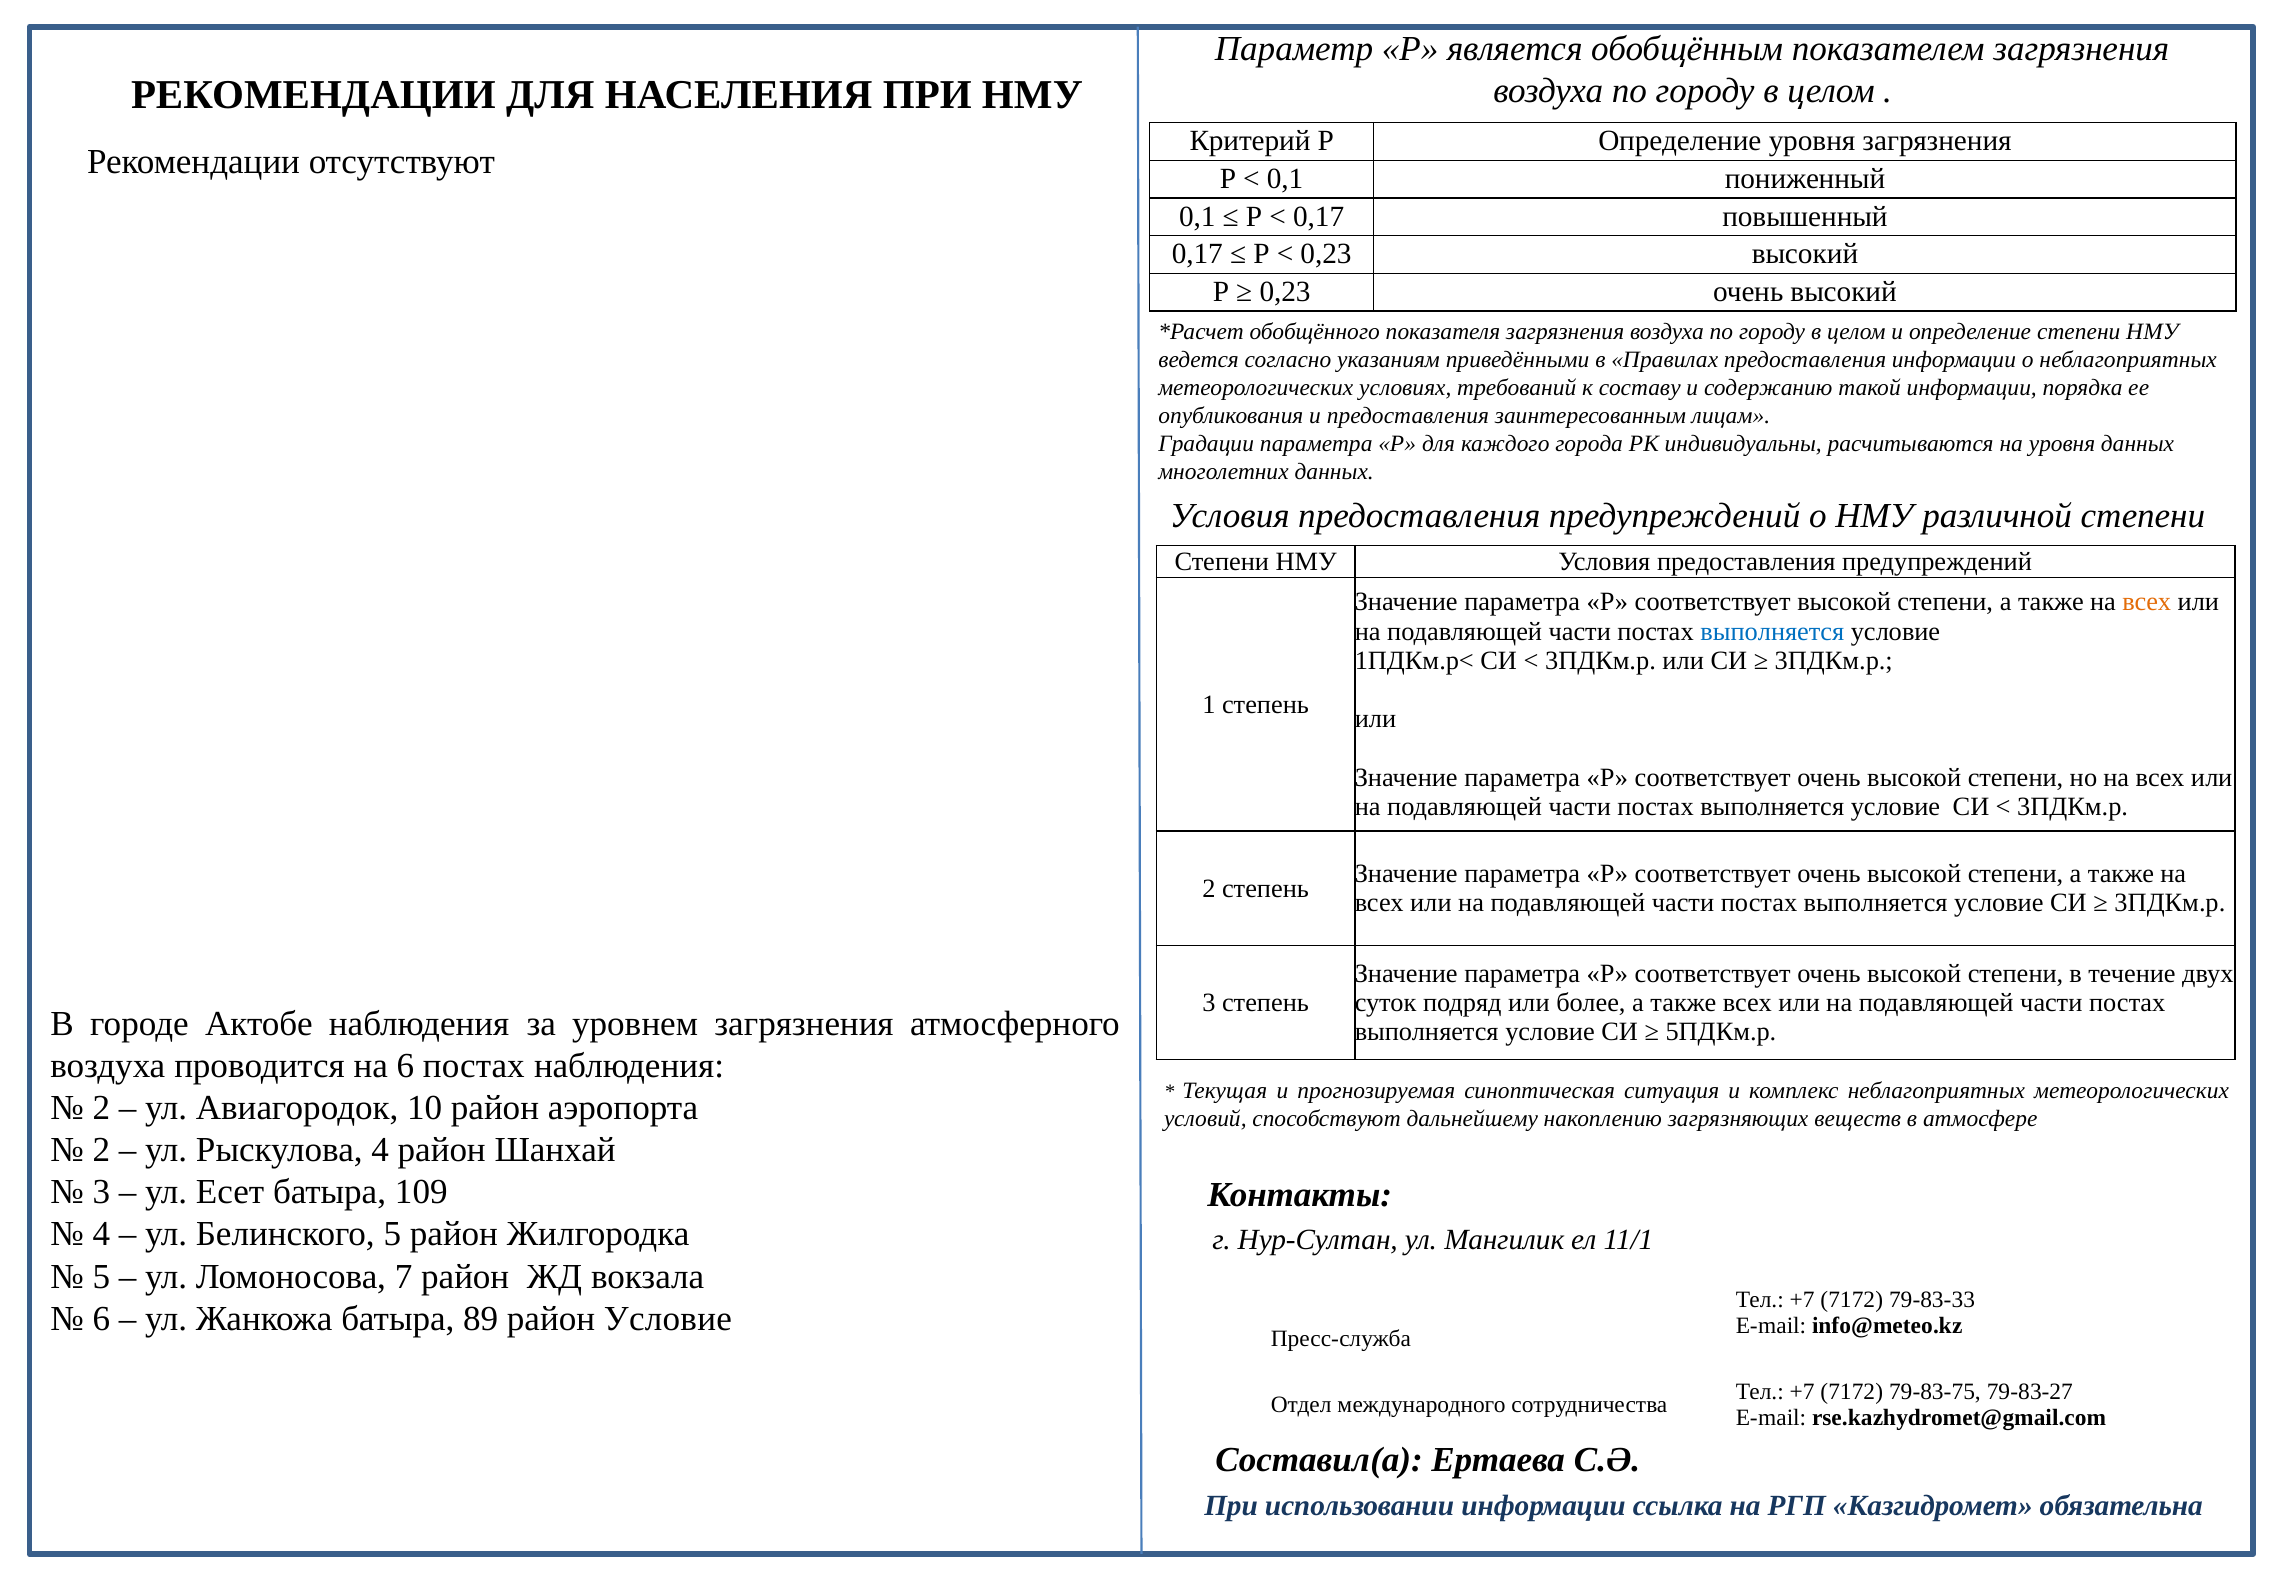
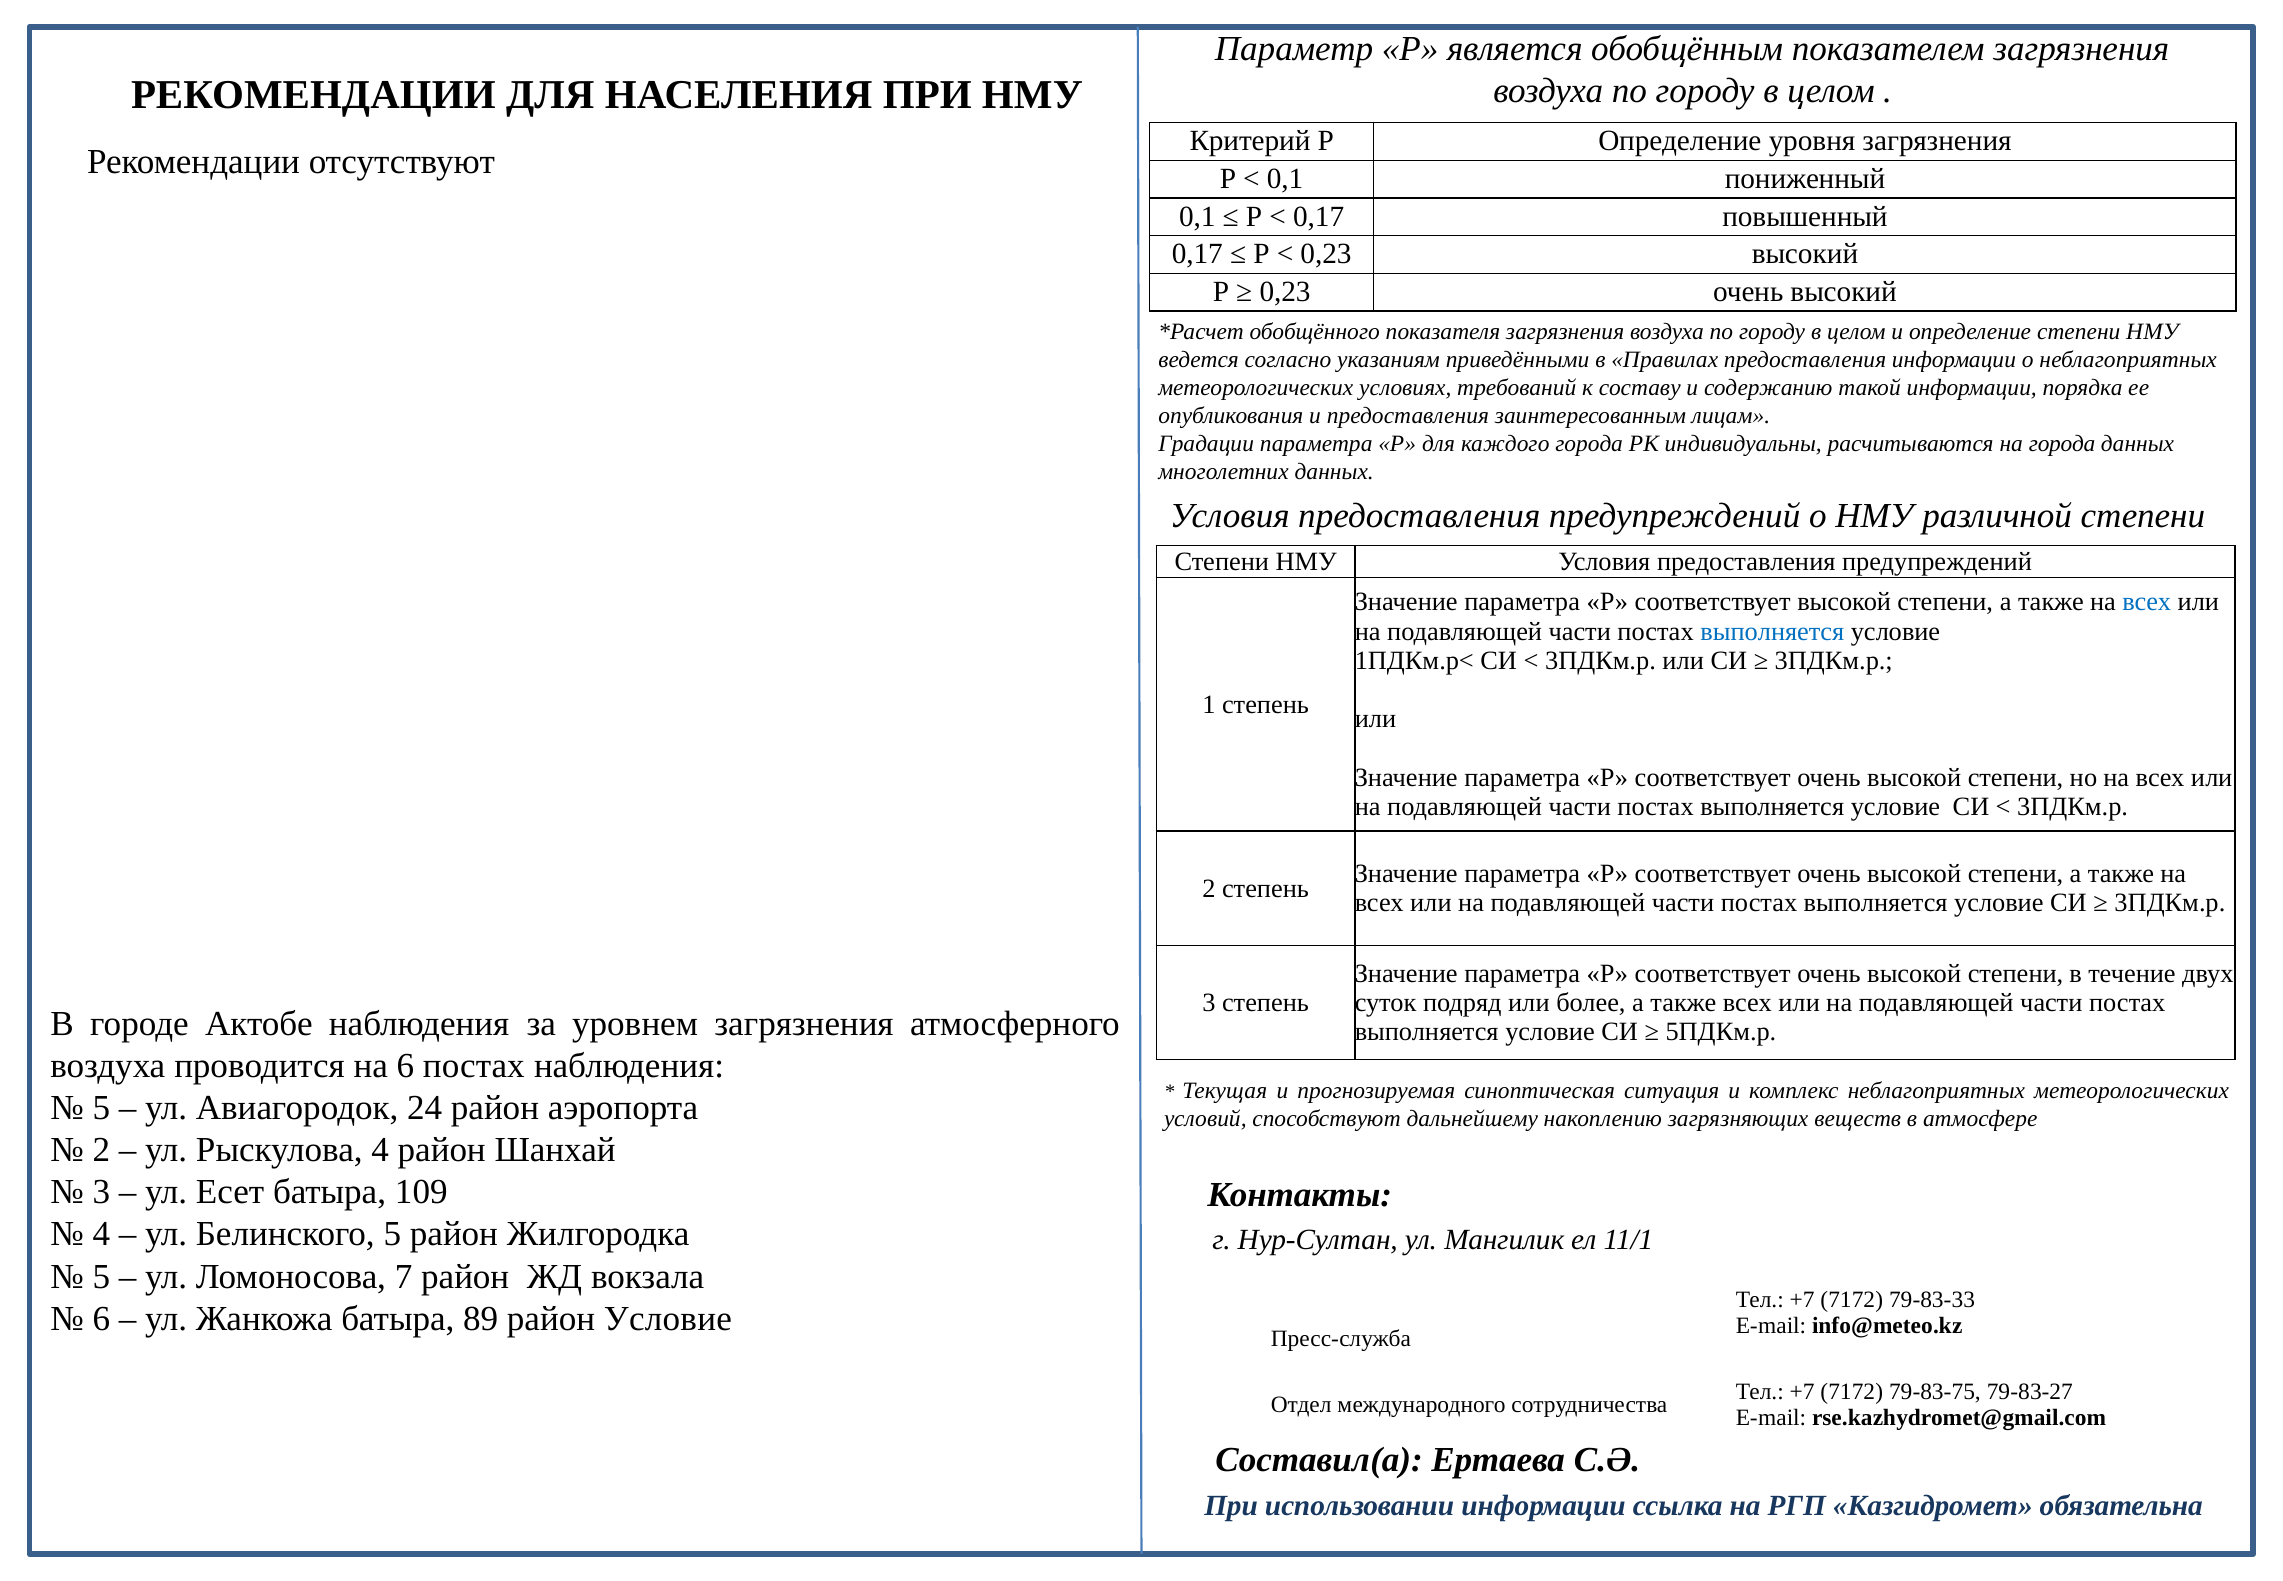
на уровня: уровня -> города
всех at (2147, 602) colour: orange -> blue
2 at (101, 1107): 2 -> 5
10: 10 -> 24
